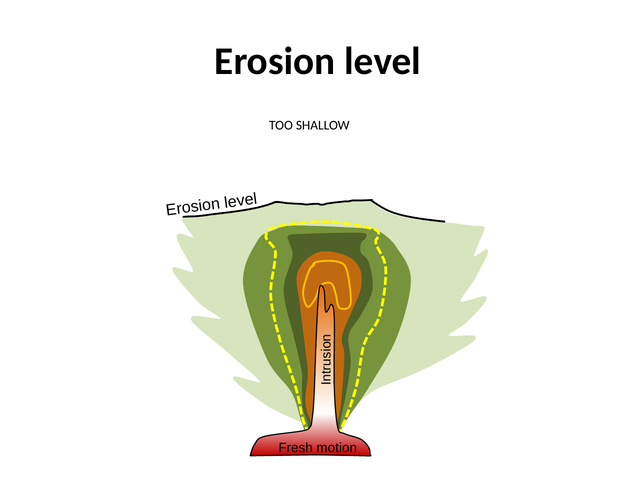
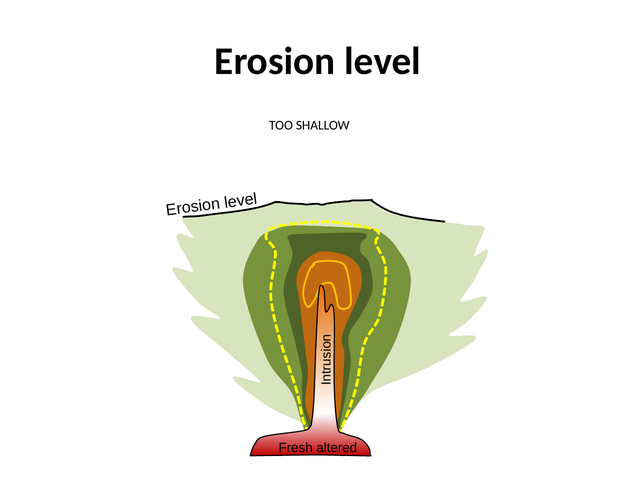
motion: motion -> altered
